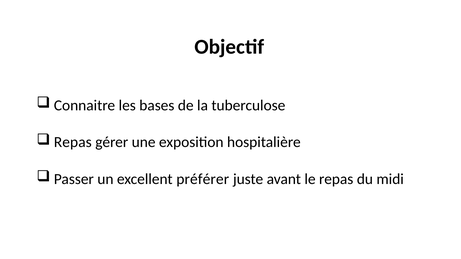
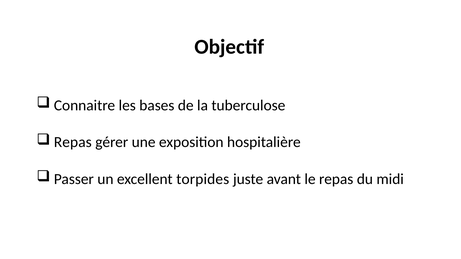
préférer: préférer -> torpides
